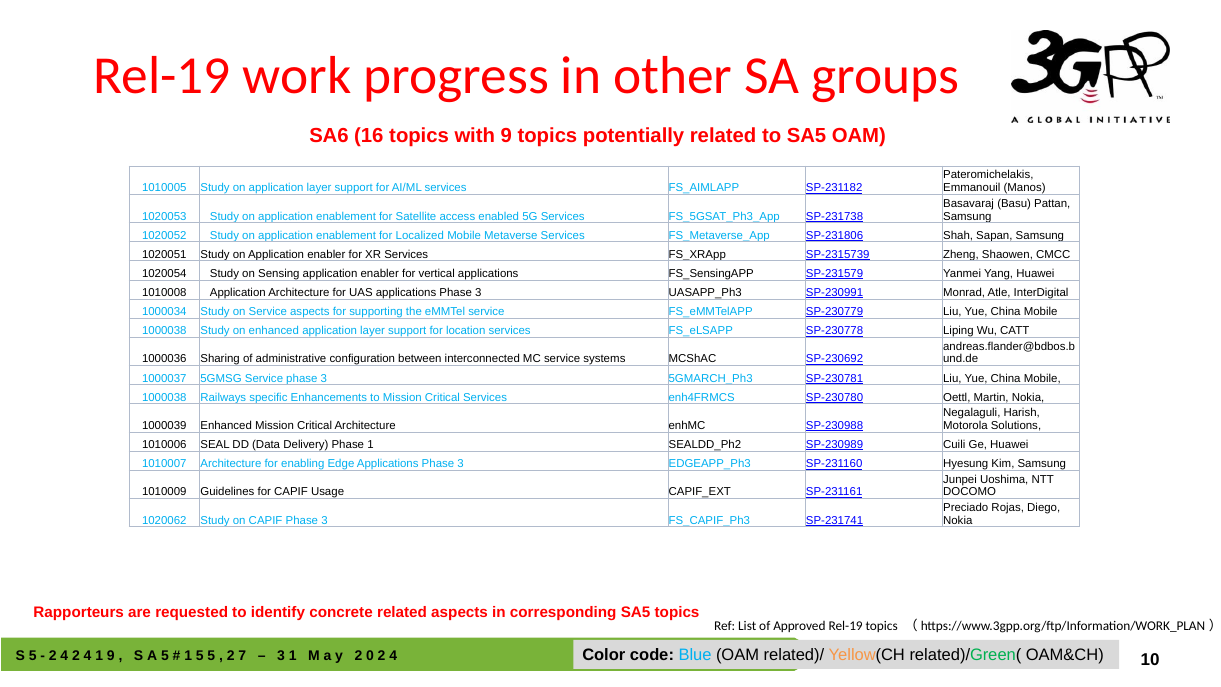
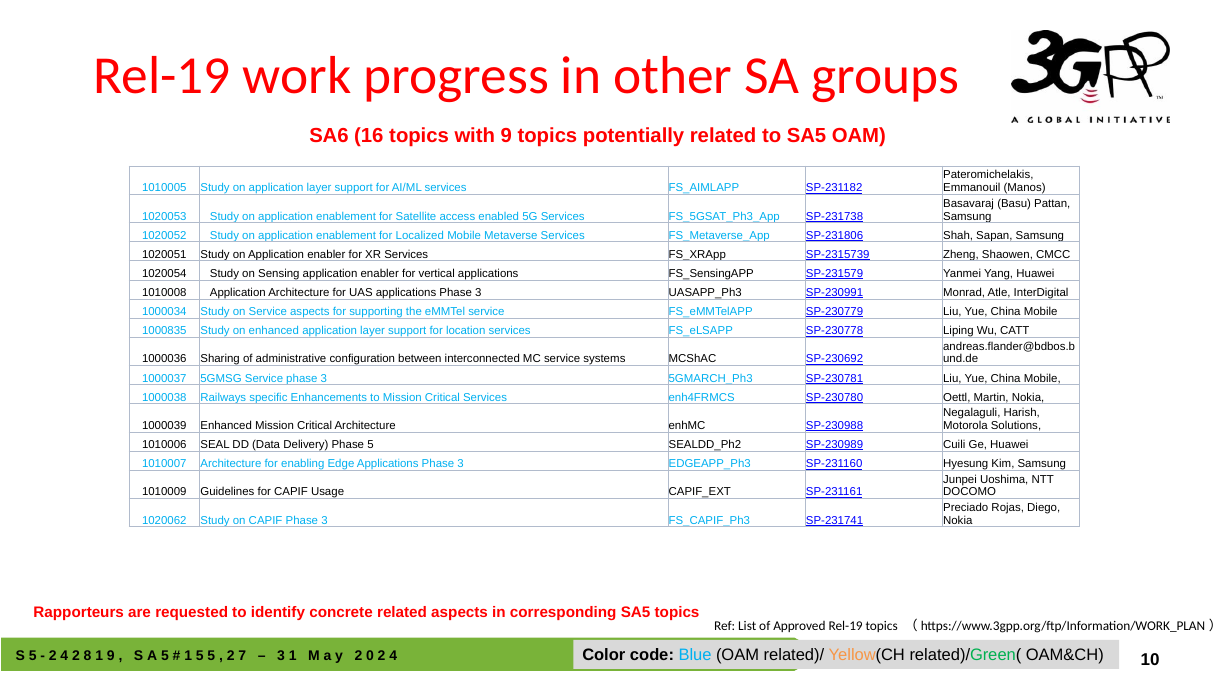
1000038 at (164, 331): 1000038 -> 1000835
Phase 1: 1 -> 5
4 at (88, 656): 4 -> 8
